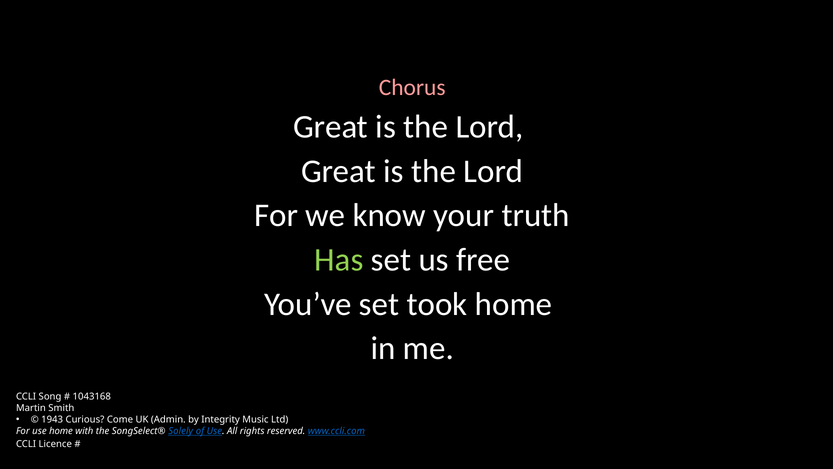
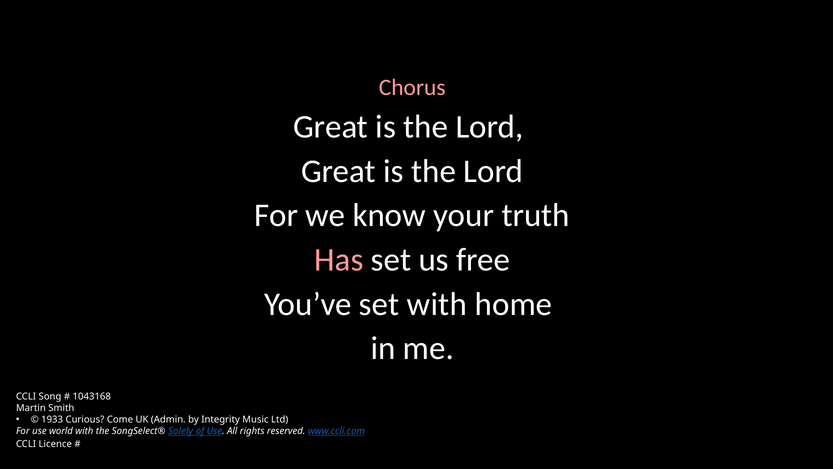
Has colour: light green -> pink
set took: took -> with
1943: 1943 -> 1933
use home: home -> world
